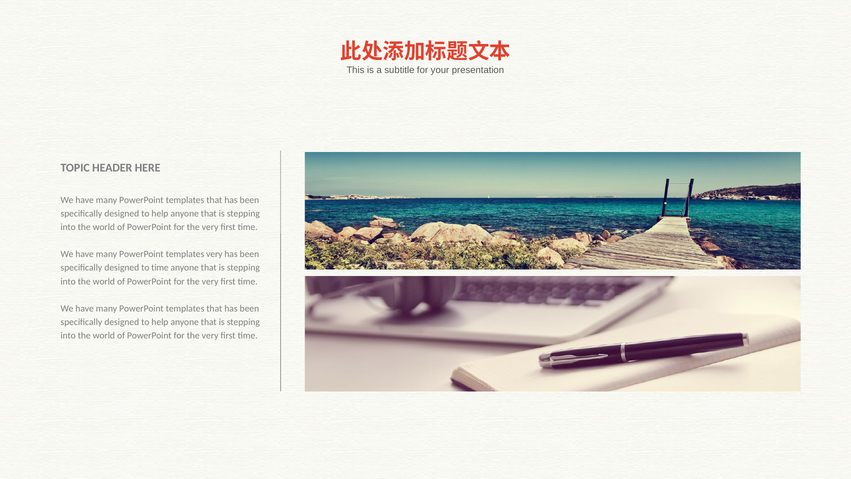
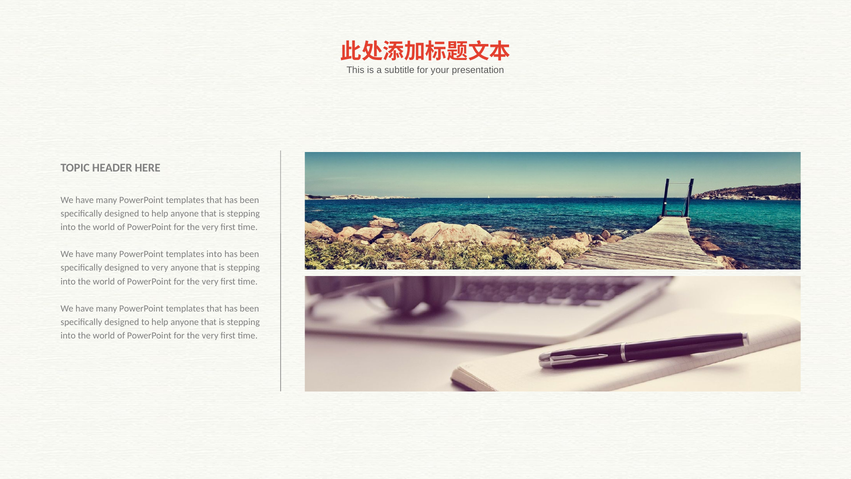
templates very: very -> into
to time: time -> very
